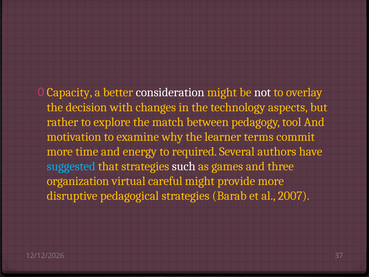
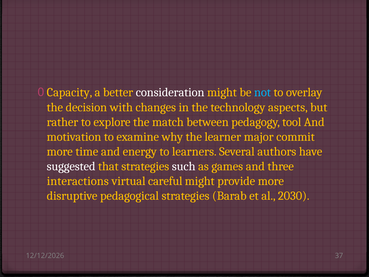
not colour: white -> light blue
terms: terms -> major
required: required -> learners
suggested colour: light blue -> white
organization: organization -> interactions
2007: 2007 -> 2030
